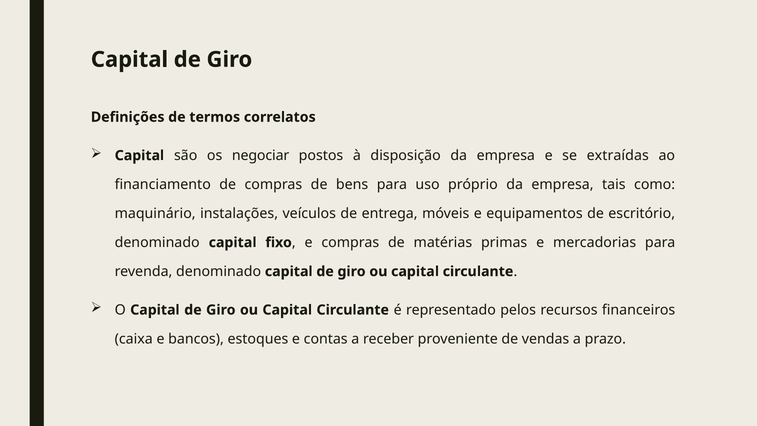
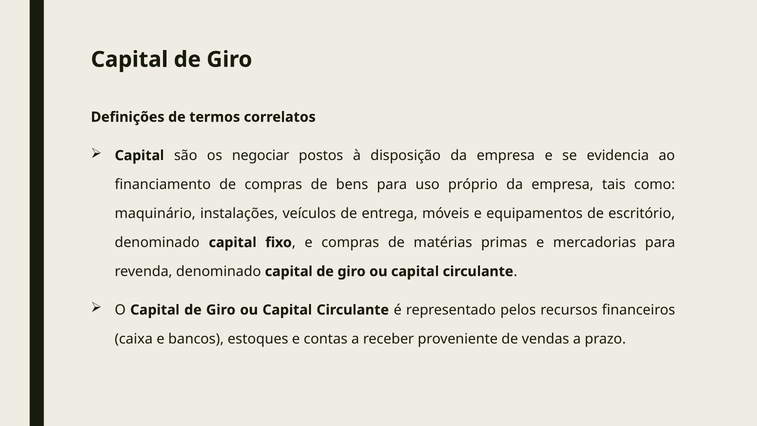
extraídas: extraídas -> evidencia
